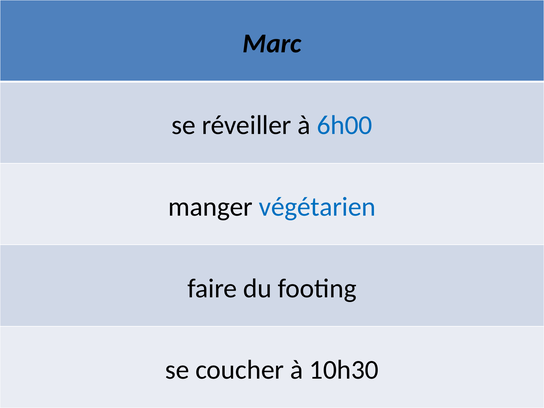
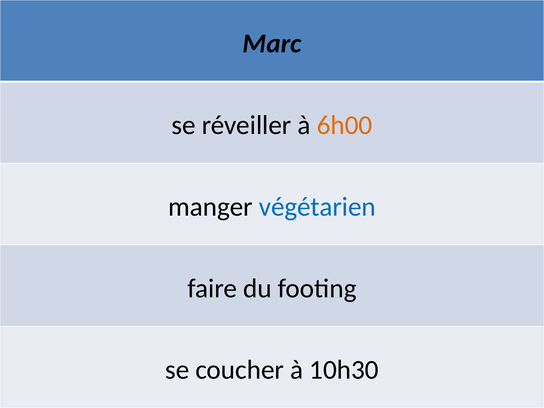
6h00 colour: blue -> orange
